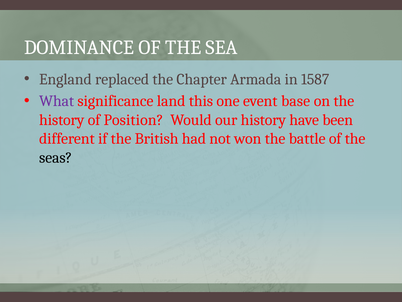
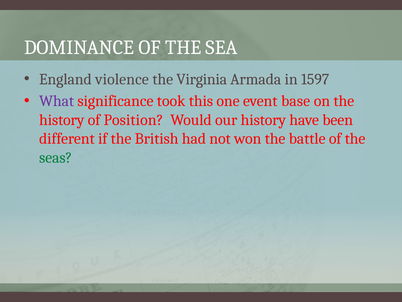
replaced: replaced -> violence
Chapter: Chapter -> Virginia
1587: 1587 -> 1597
land: land -> took
seas colour: black -> green
